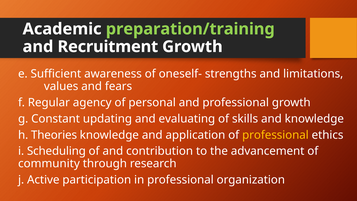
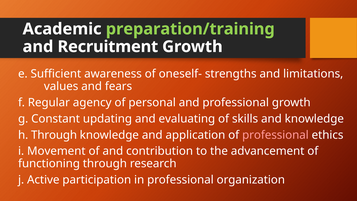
h Theories: Theories -> Through
professional at (275, 135) colour: yellow -> pink
Scheduling: Scheduling -> Movement
community: community -> functioning
